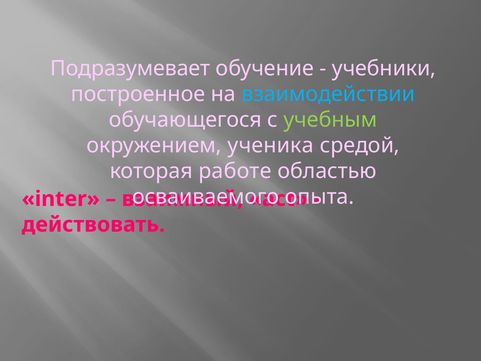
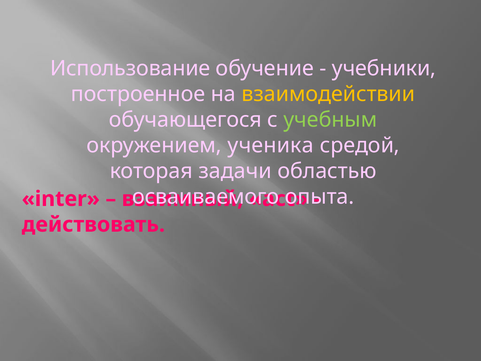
Подразумевает: Подразумевает -> Использование
взаимодействии colour: light blue -> yellow
работе: работе -> задачи
